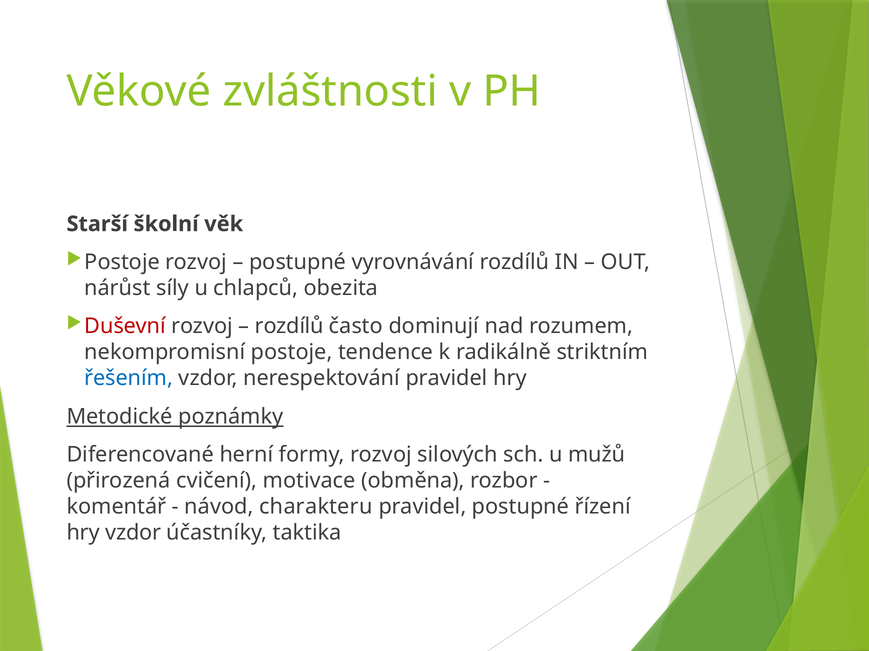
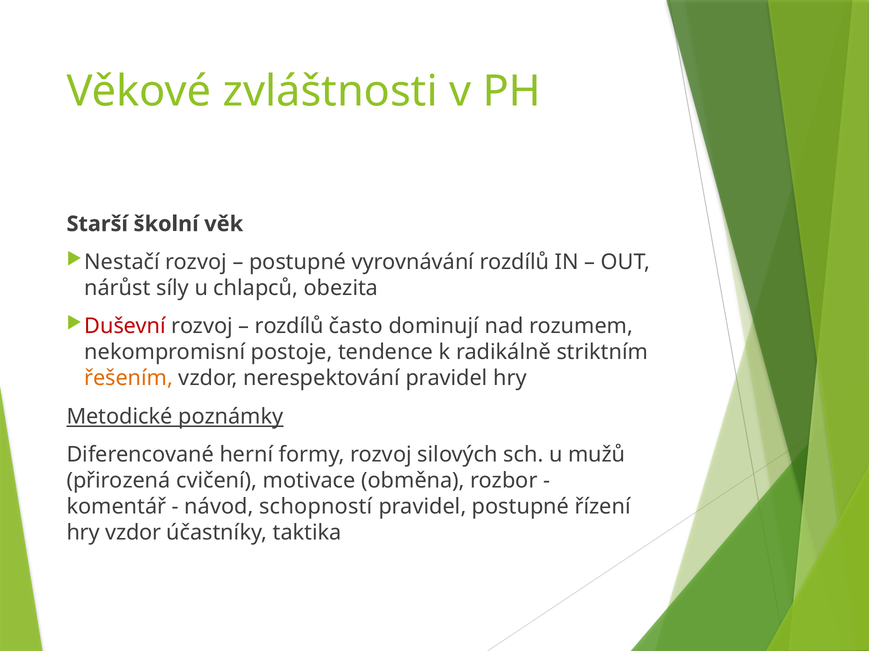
Postoje at (122, 262): Postoje -> Nestačí
řešením colour: blue -> orange
charakteru: charakteru -> schopností
